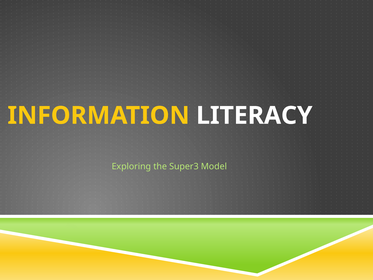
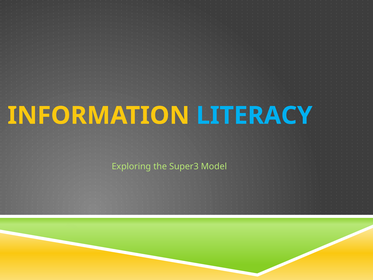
LITERACY colour: white -> light blue
